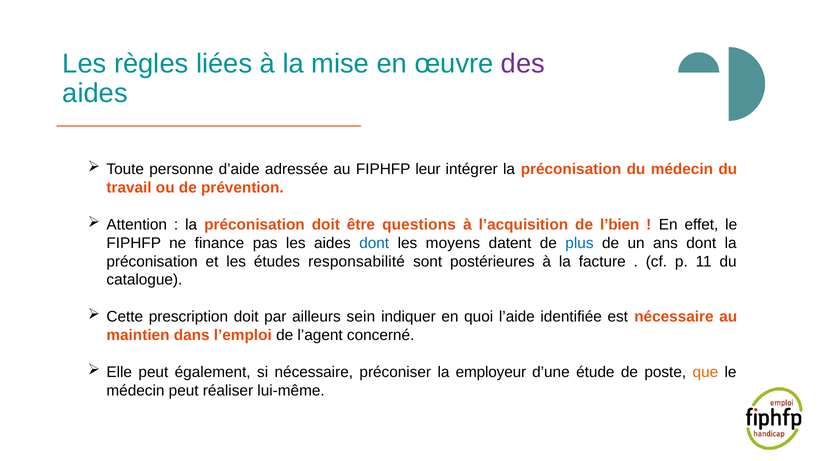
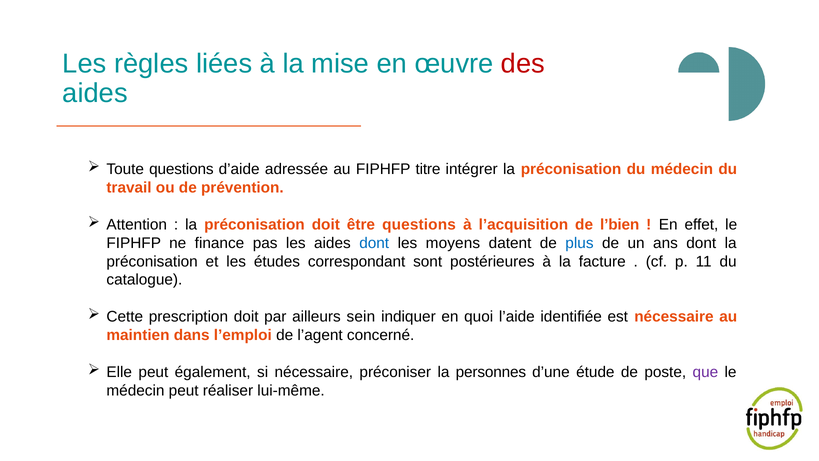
des colour: purple -> red
Toute personne: personne -> questions
leur: leur -> titre
responsabilité: responsabilité -> correspondant
employeur: employeur -> personnes
que colour: orange -> purple
